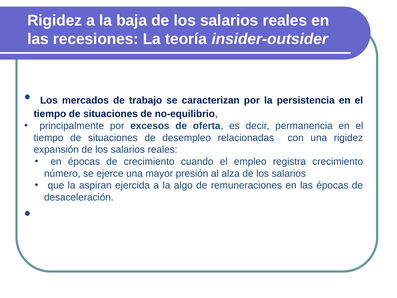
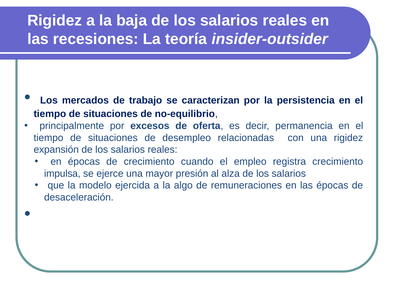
número: número -> impulsa
aspiran: aspiran -> modelo
